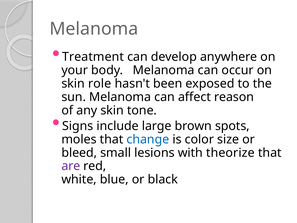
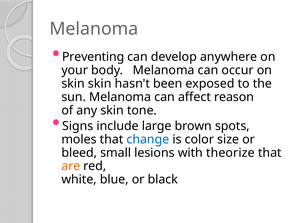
Treatment: Treatment -> Preventing
skin role: role -> skin
are colour: purple -> orange
